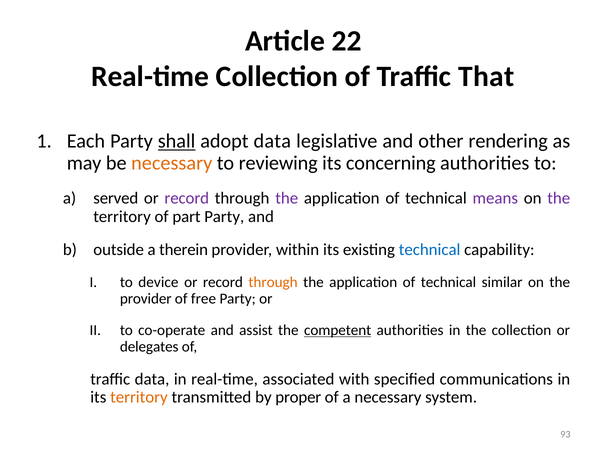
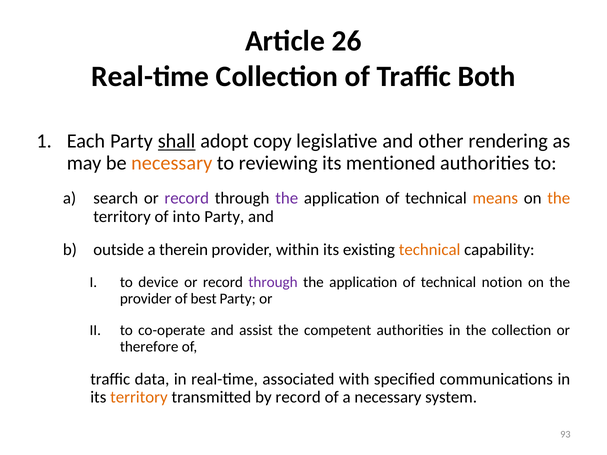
22: 22 -> 26
That: That -> Both
adopt data: data -> copy
concerning: concerning -> mentioned
served: served -> search
means colour: purple -> orange
the at (559, 198) colour: purple -> orange
part: part -> into
technical at (430, 250) colour: blue -> orange
through at (273, 282) colour: orange -> purple
similar: similar -> notion
free: free -> best
competent underline: present -> none
delegates: delegates -> therefore
by proper: proper -> record
